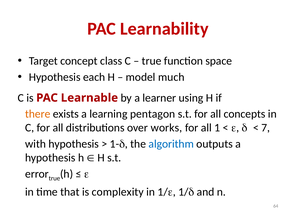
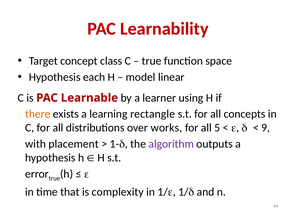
much: much -> linear
pentagon: pentagon -> rectangle
1: 1 -> 5
7: 7 -> 9
with hypothesis: hypothesis -> placement
algorithm colour: blue -> purple
